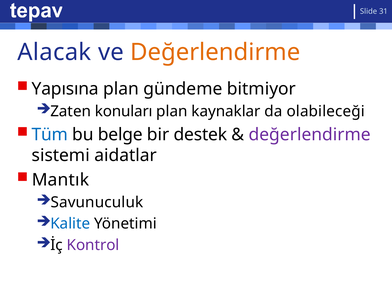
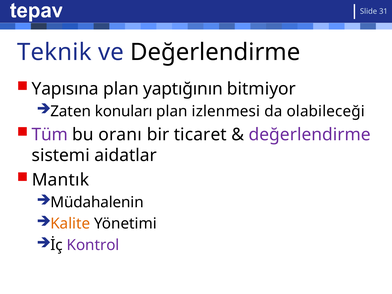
Alacak: Alacak -> Teknik
Değerlendirme at (215, 52) colour: orange -> black
gündeme: gündeme -> yaptığının
kaynaklar: kaynaklar -> izlenmesi
Tüm colour: blue -> purple
belge: belge -> oranı
destek: destek -> ticaret
Savunuculuk: Savunuculuk -> Müdahalenin
Kalite colour: blue -> orange
